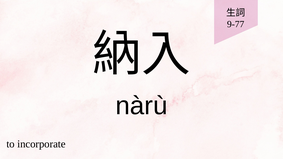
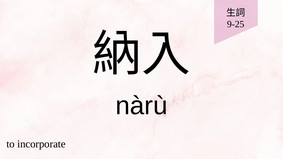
9-77: 9-77 -> 9-25
